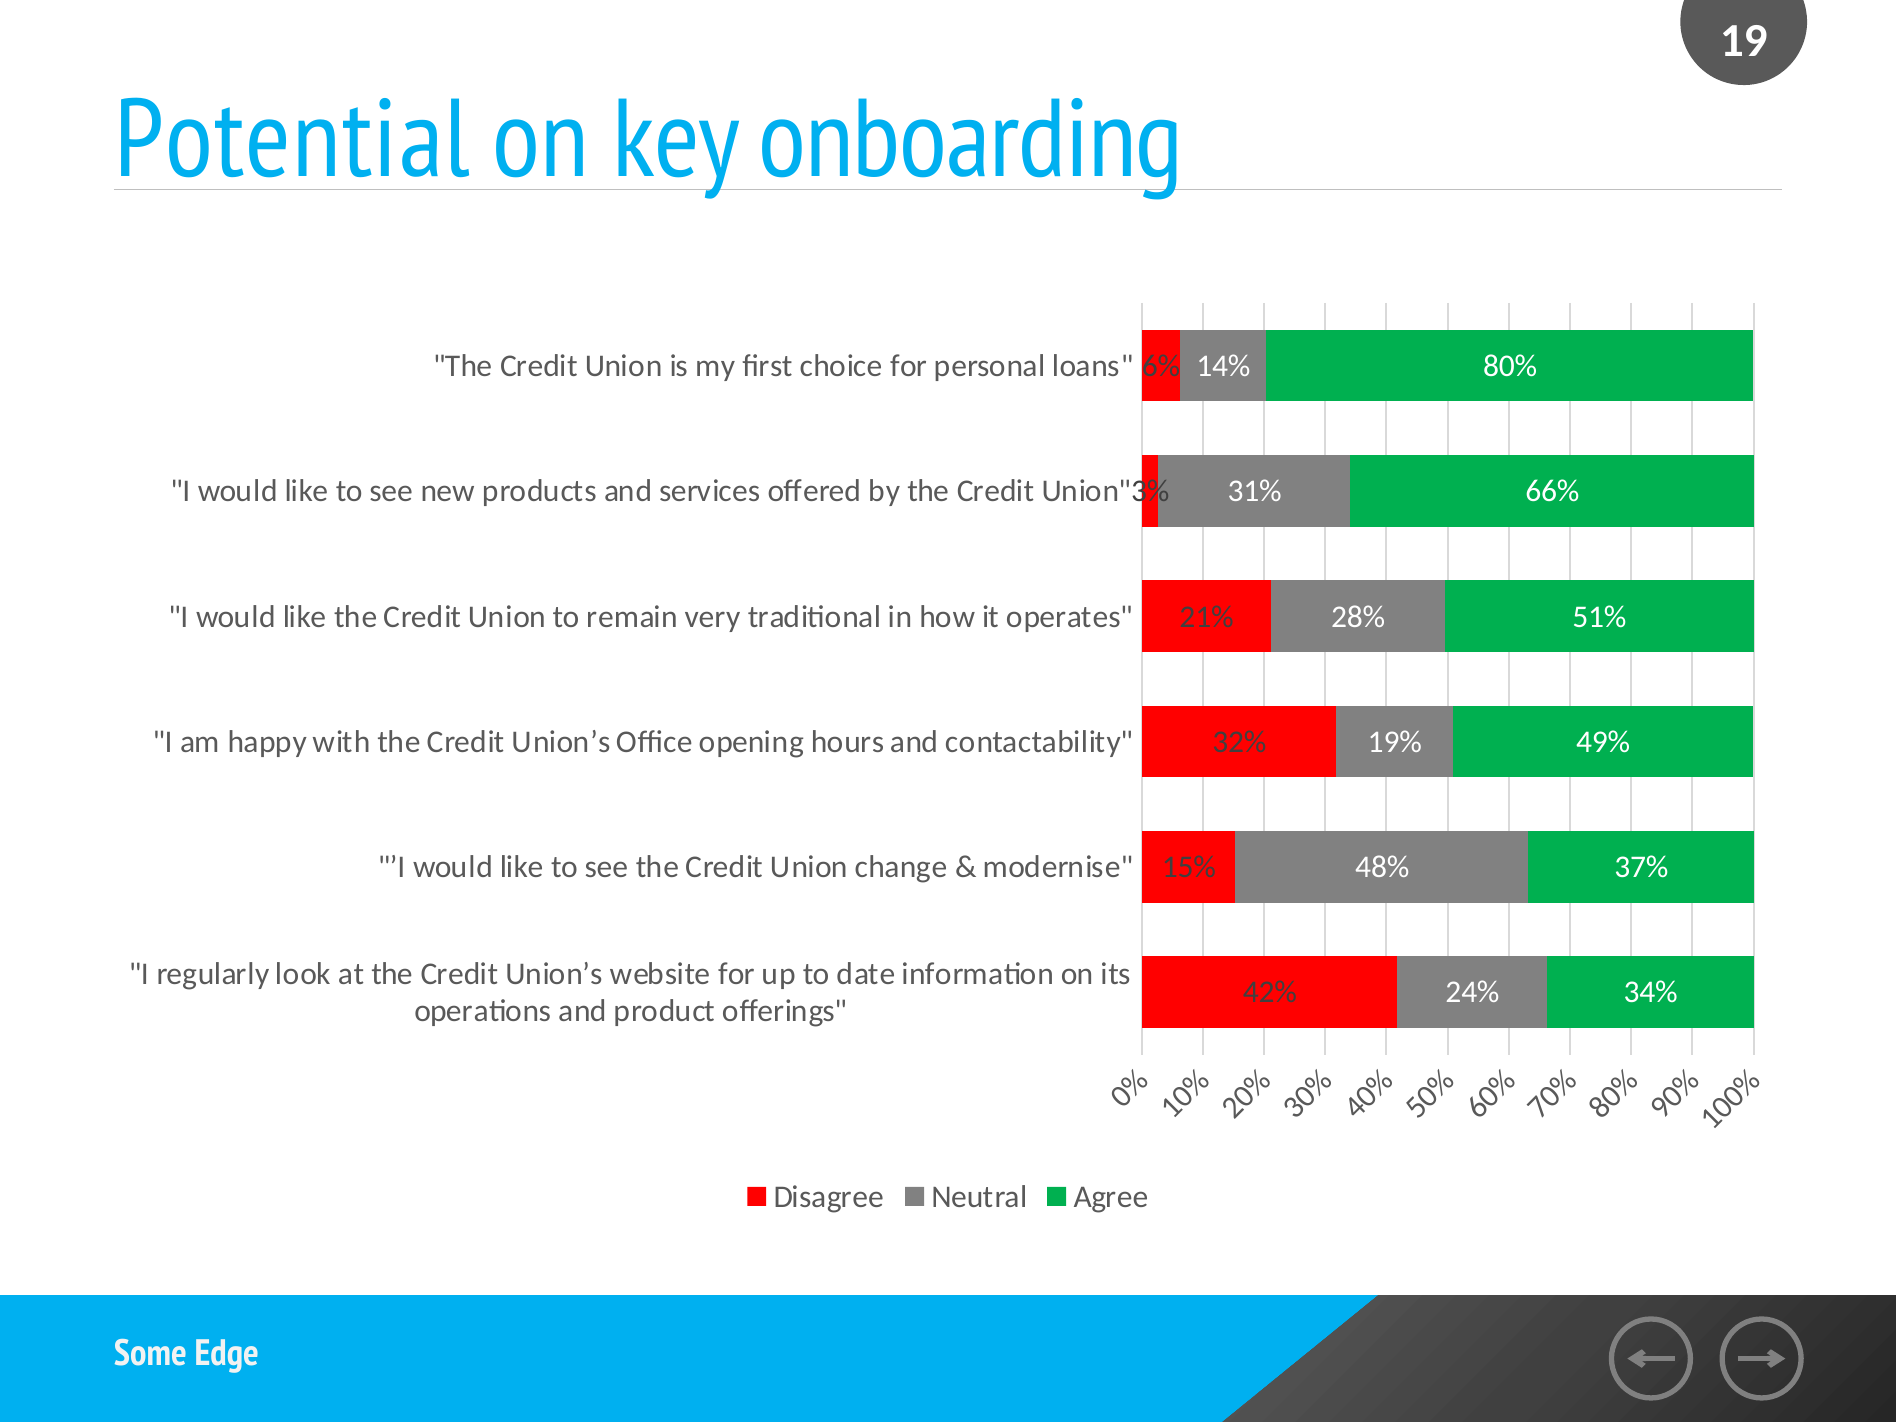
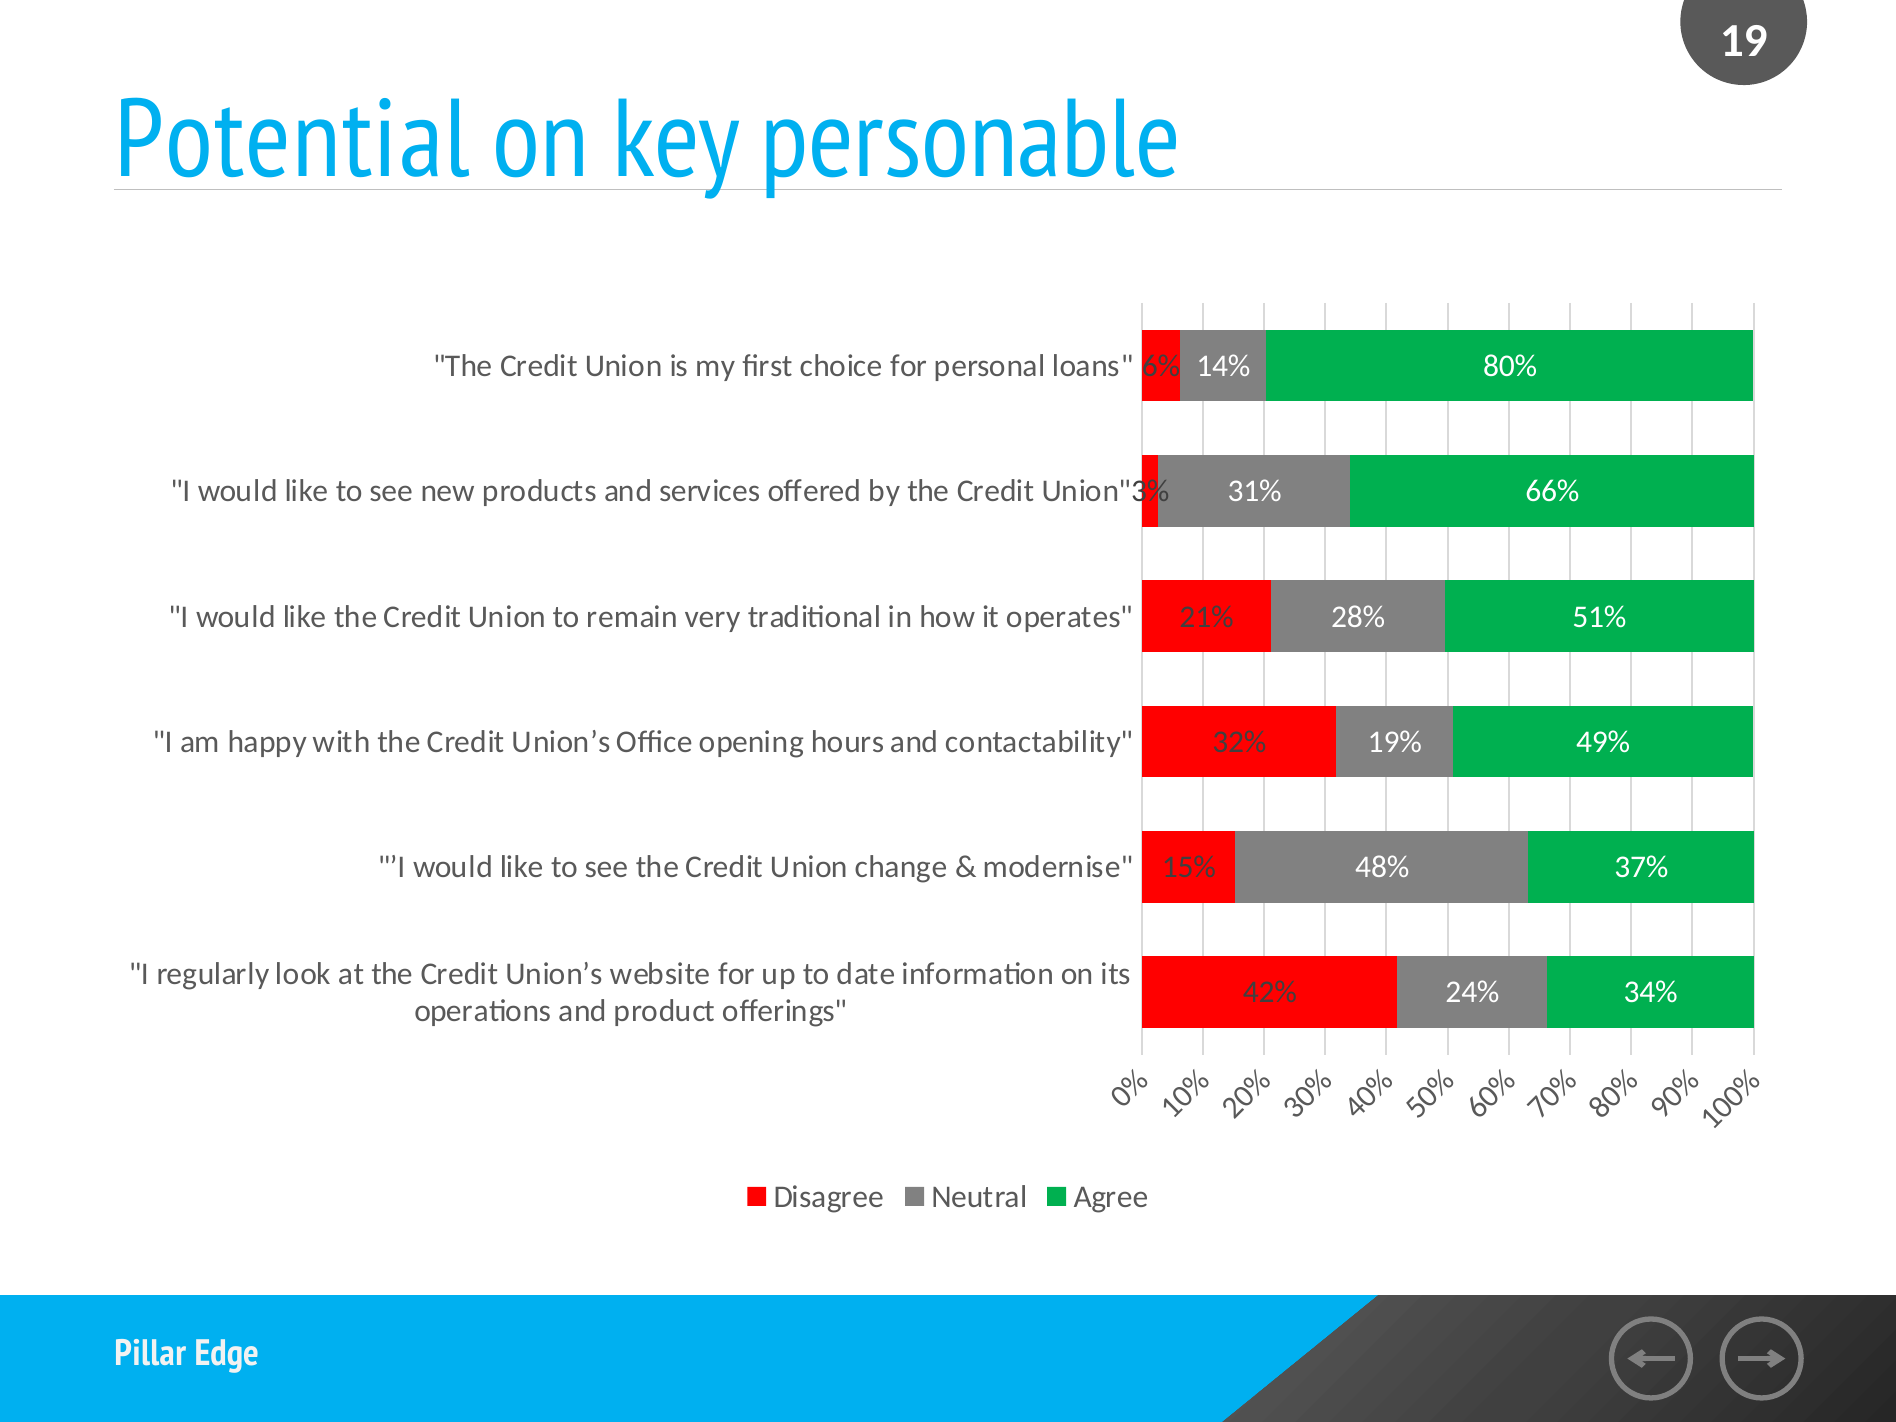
onboarding: onboarding -> personable
Some: Some -> Pillar
